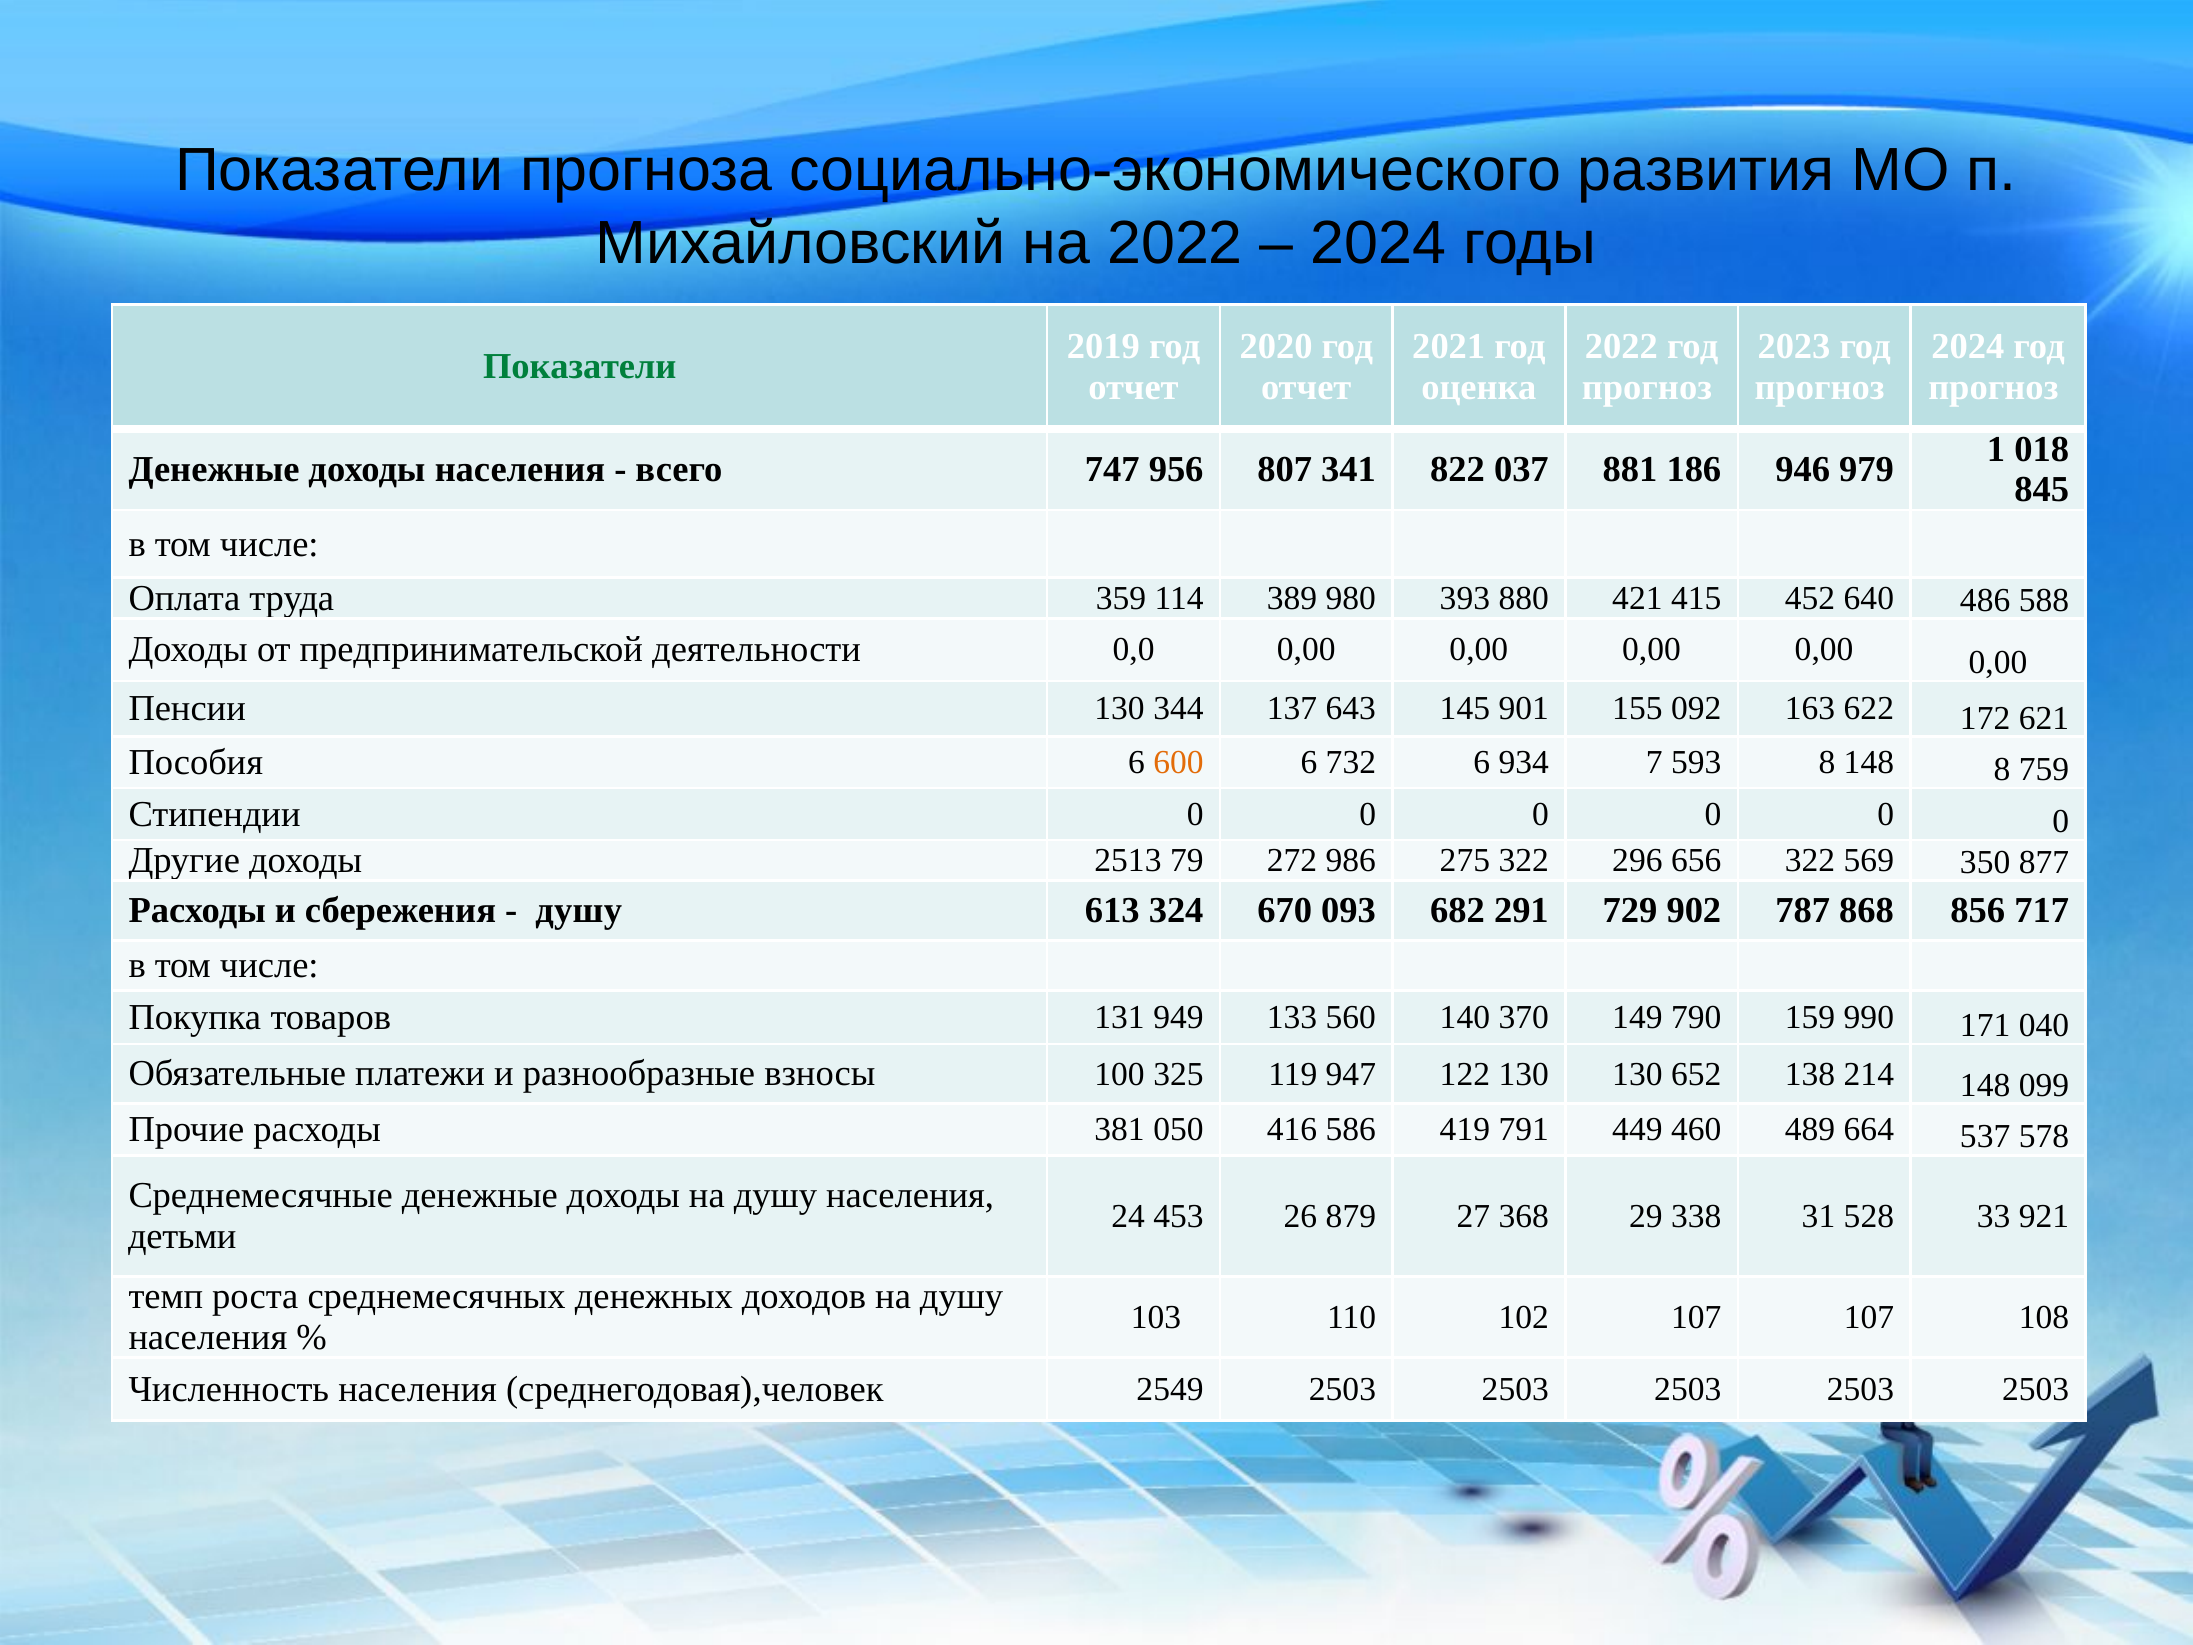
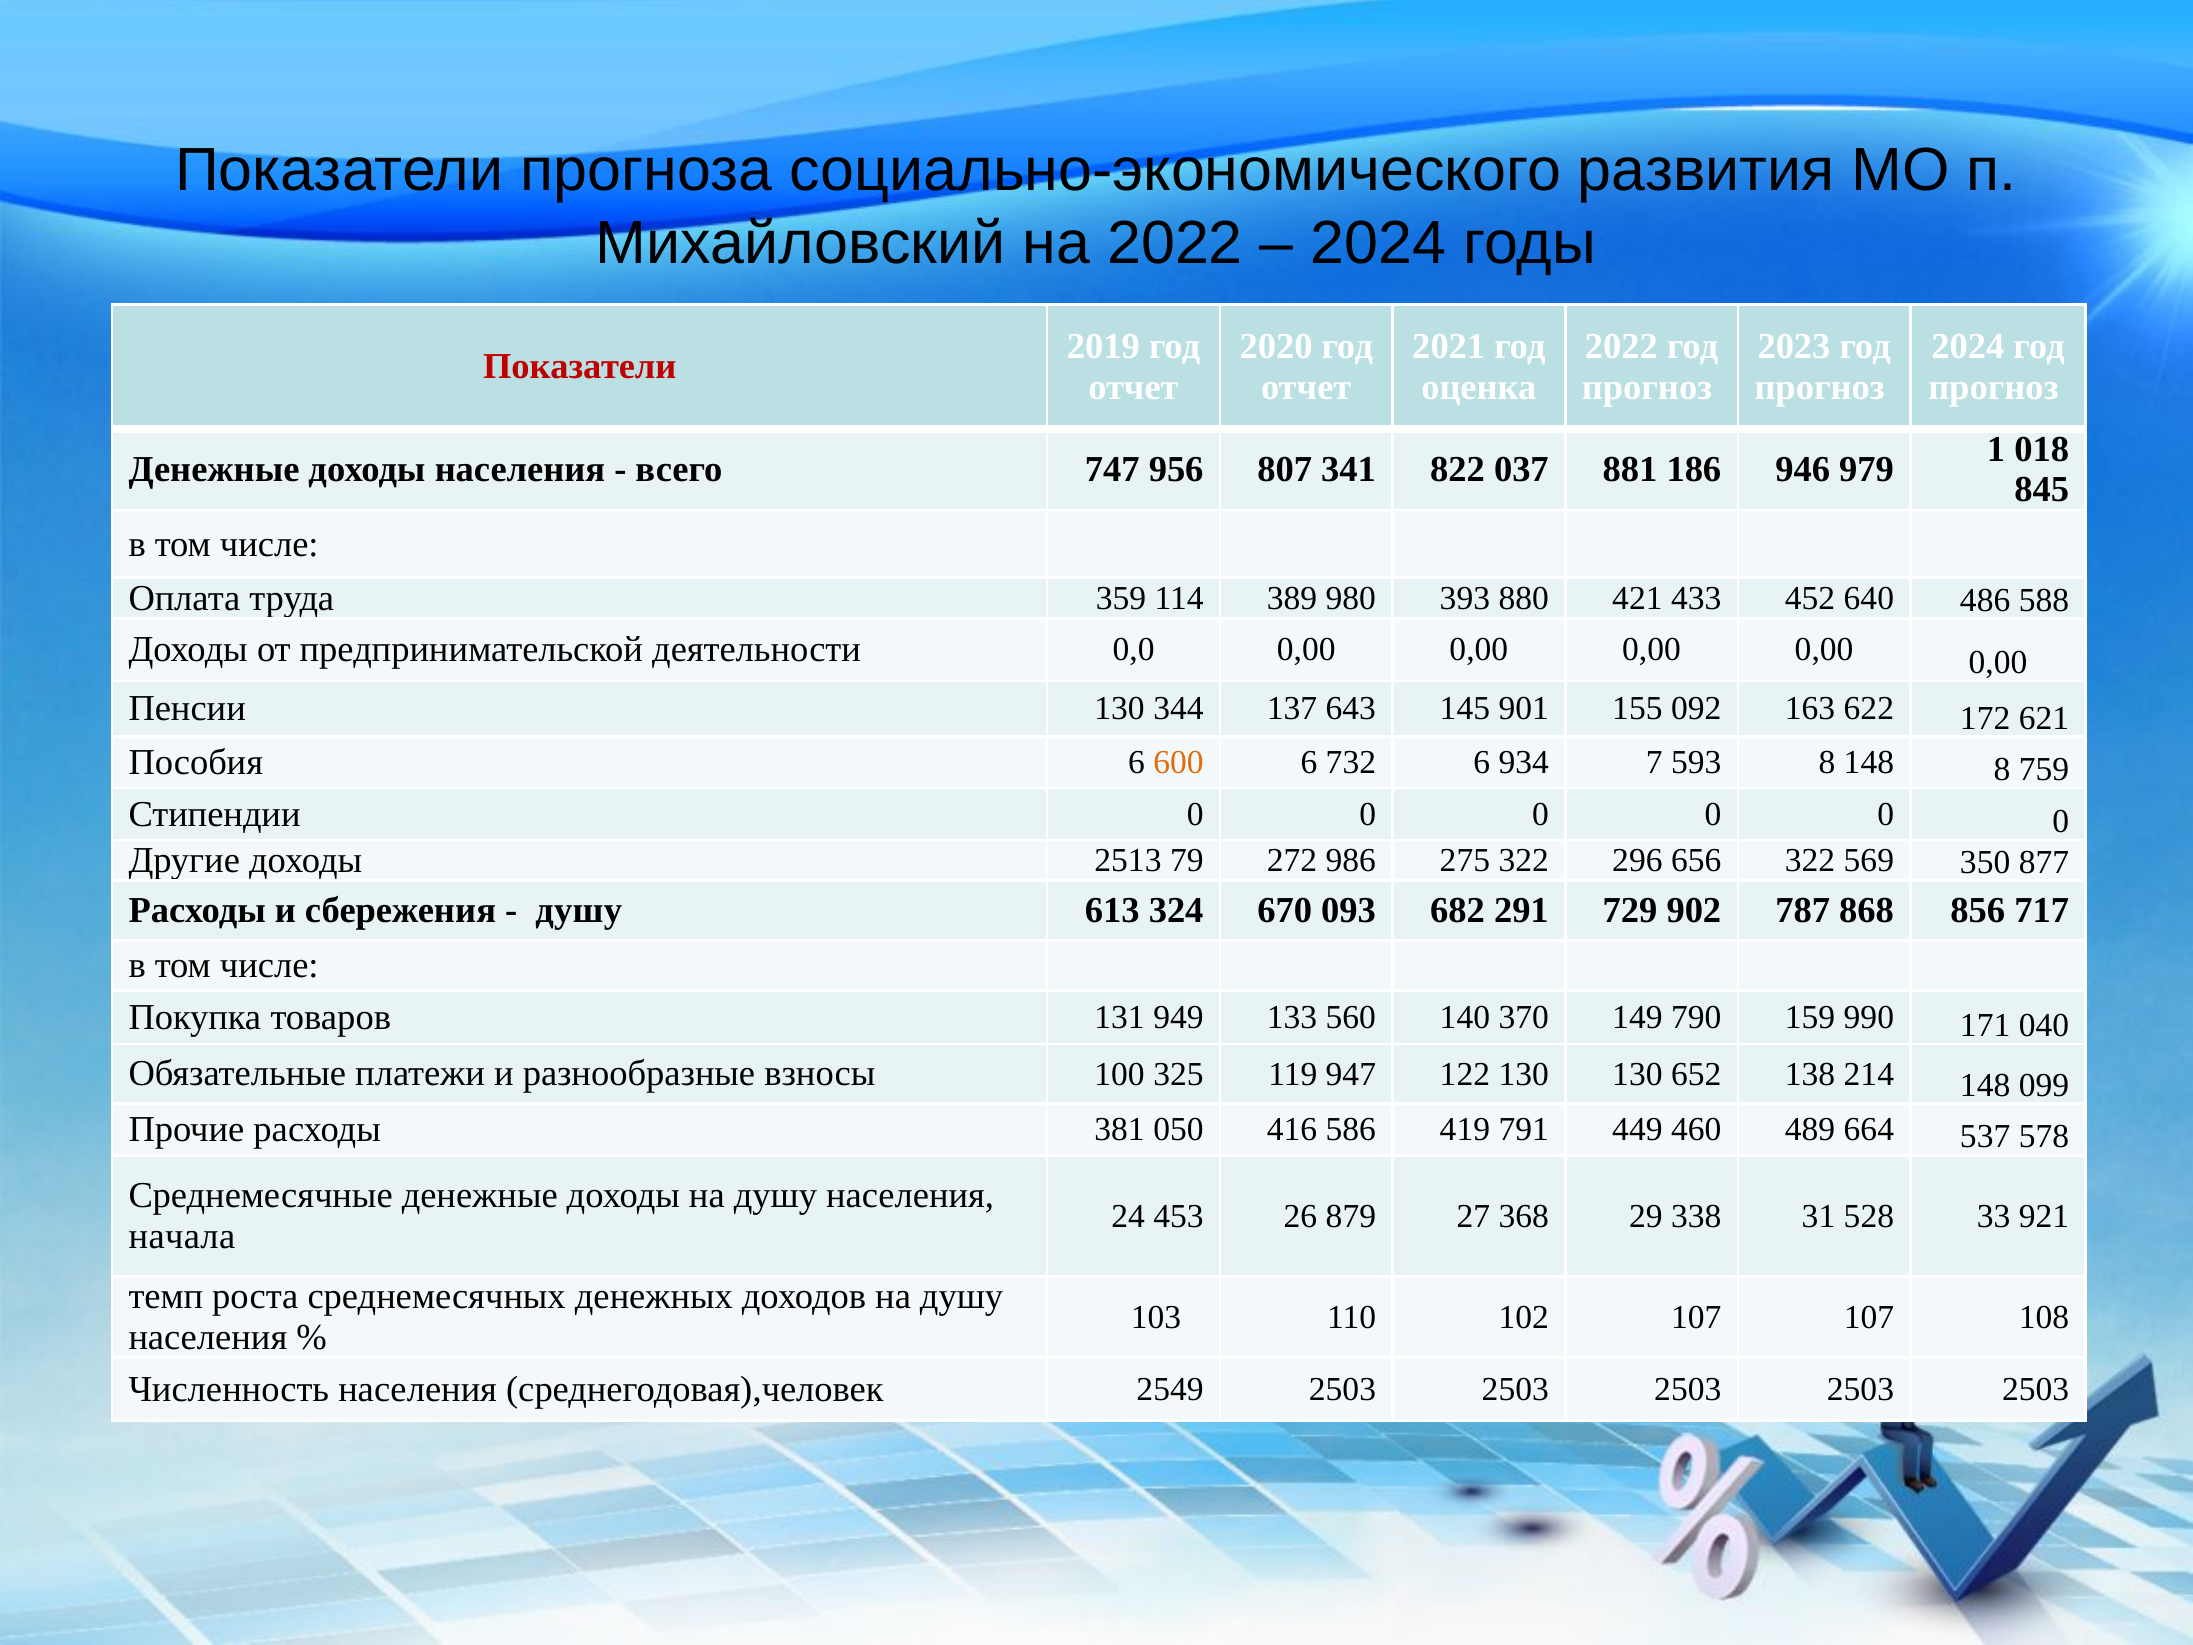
Показатели at (580, 367) colour: green -> red
415: 415 -> 433
детьми: детьми -> начала
